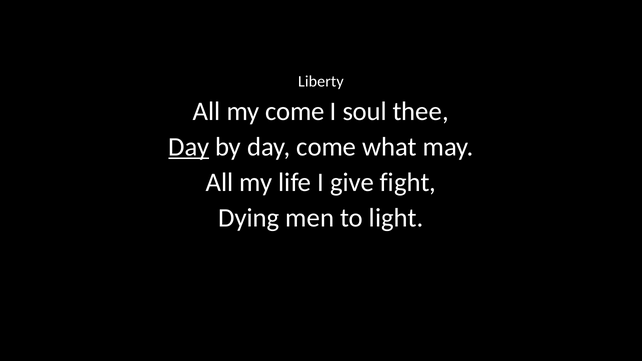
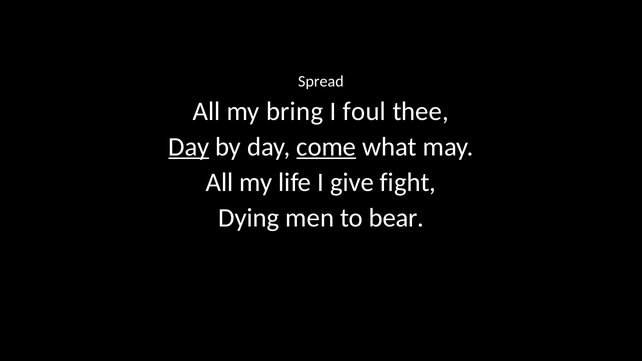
Liberty: Liberty -> Spread
my come: come -> bring
soul: soul -> foul
come at (326, 147) underline: none -> present
light: light -> bear
